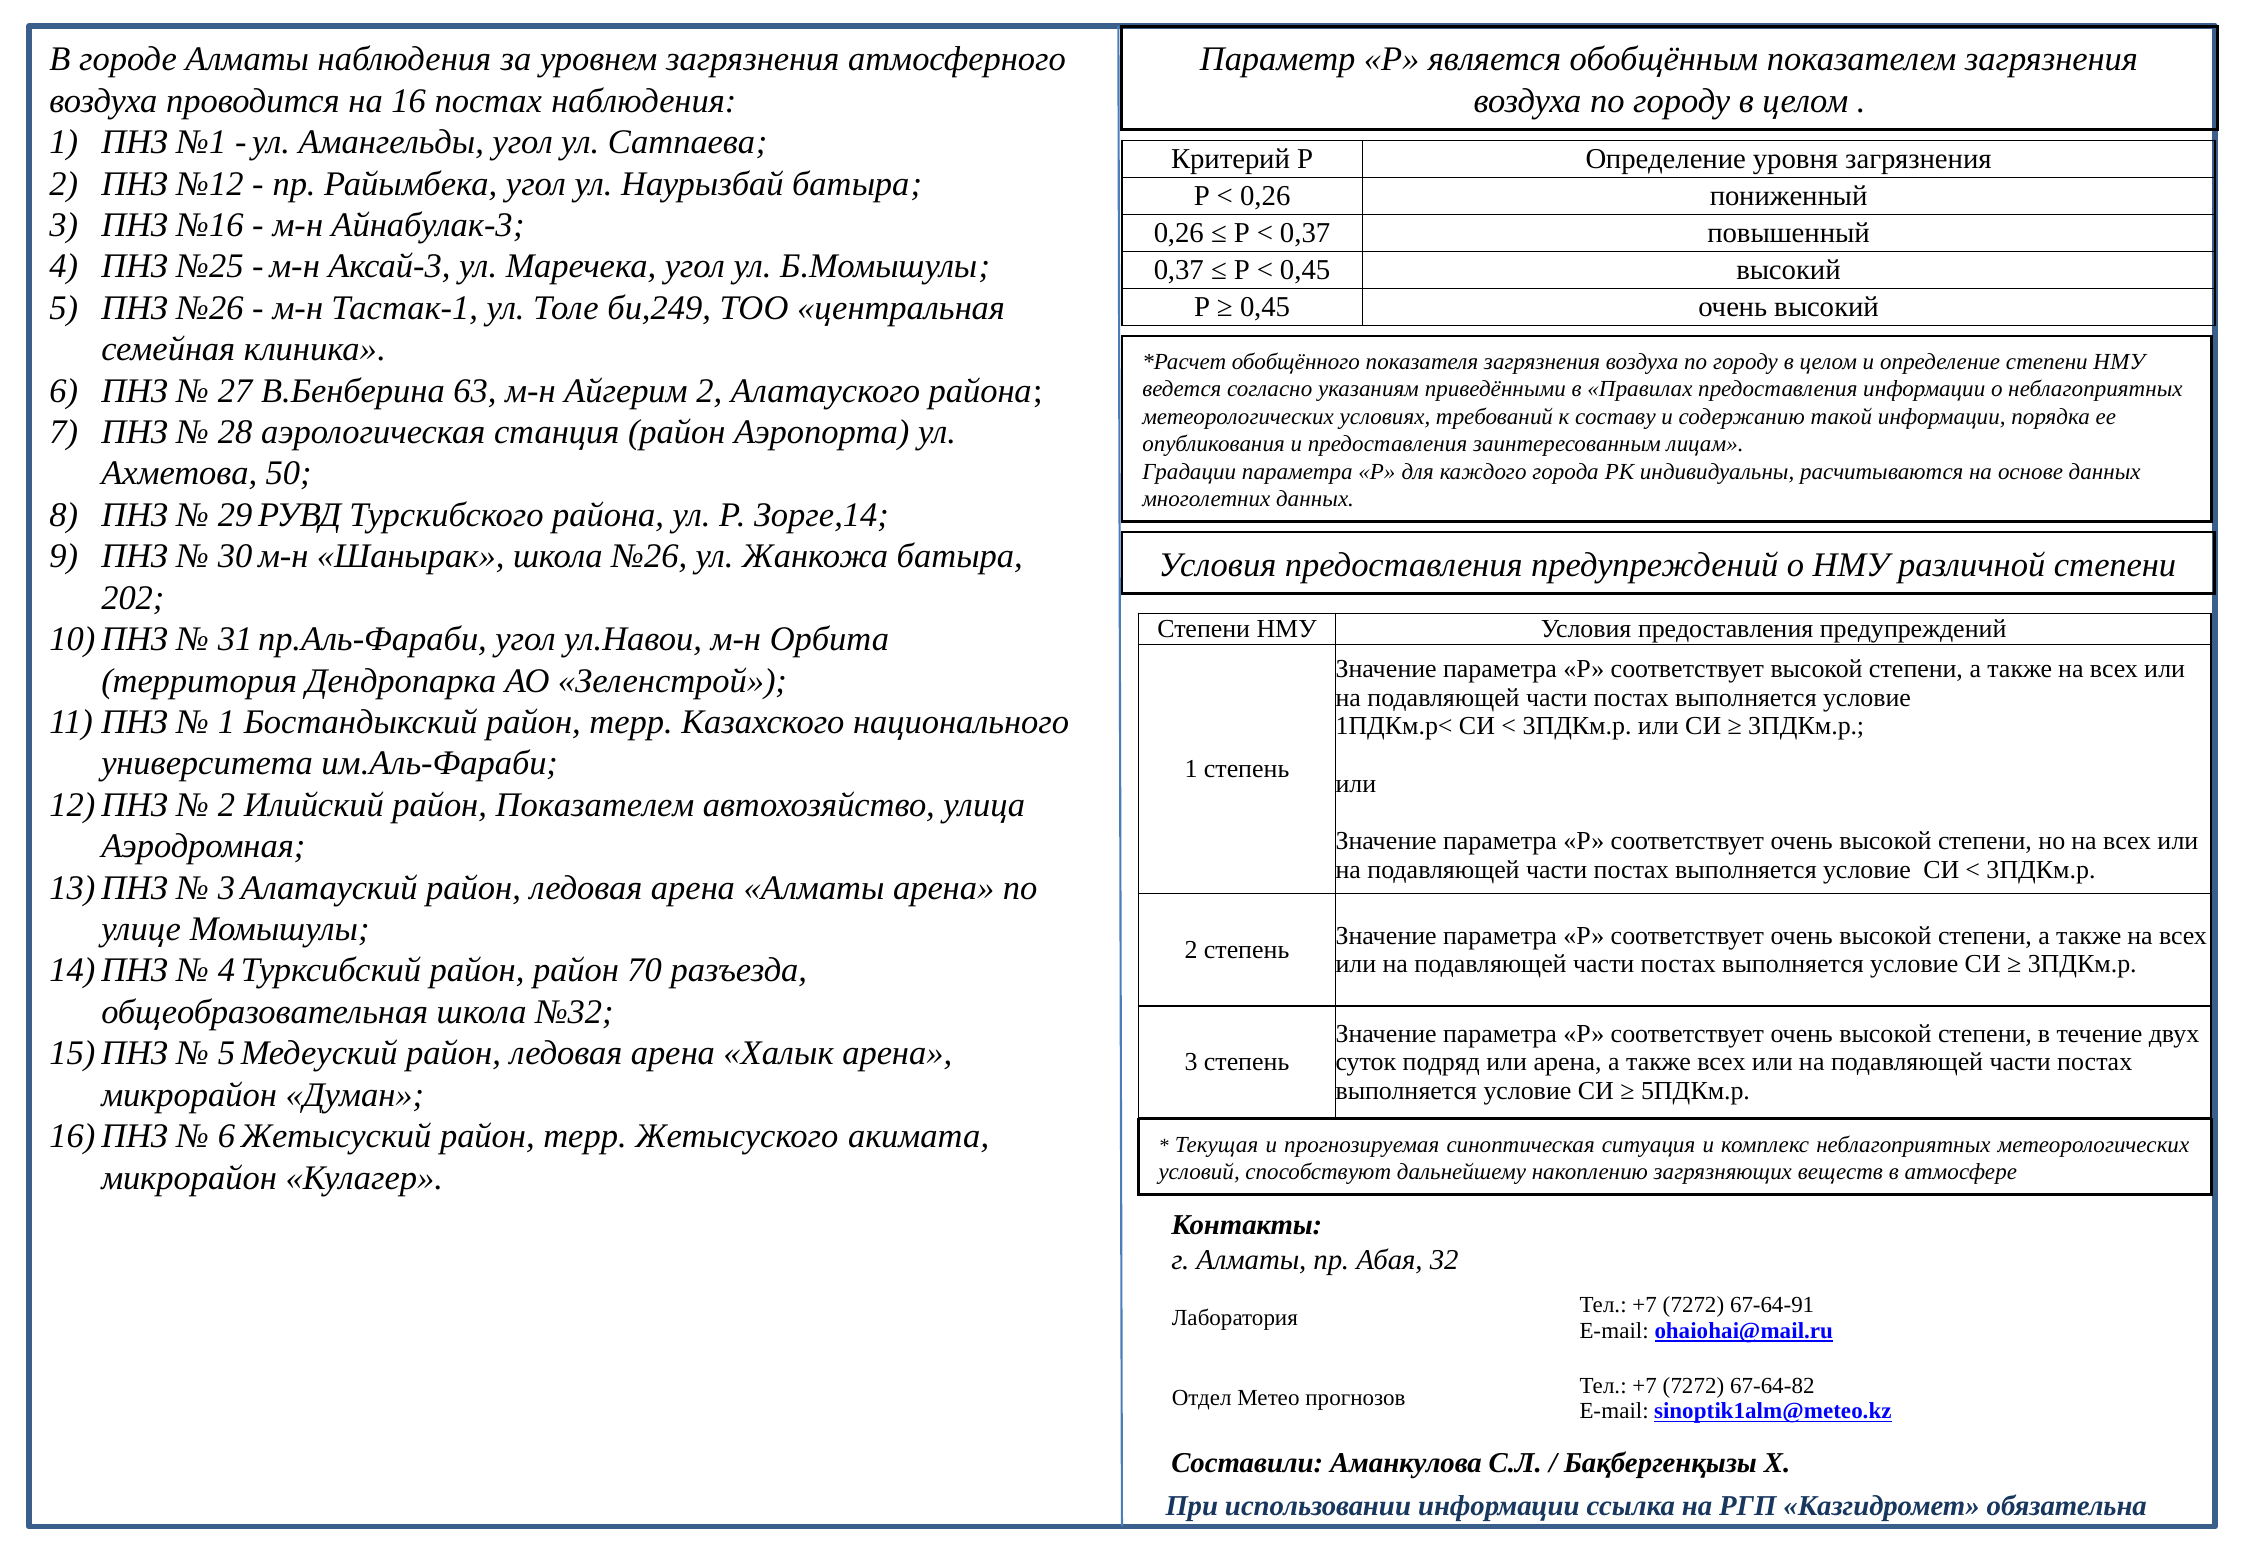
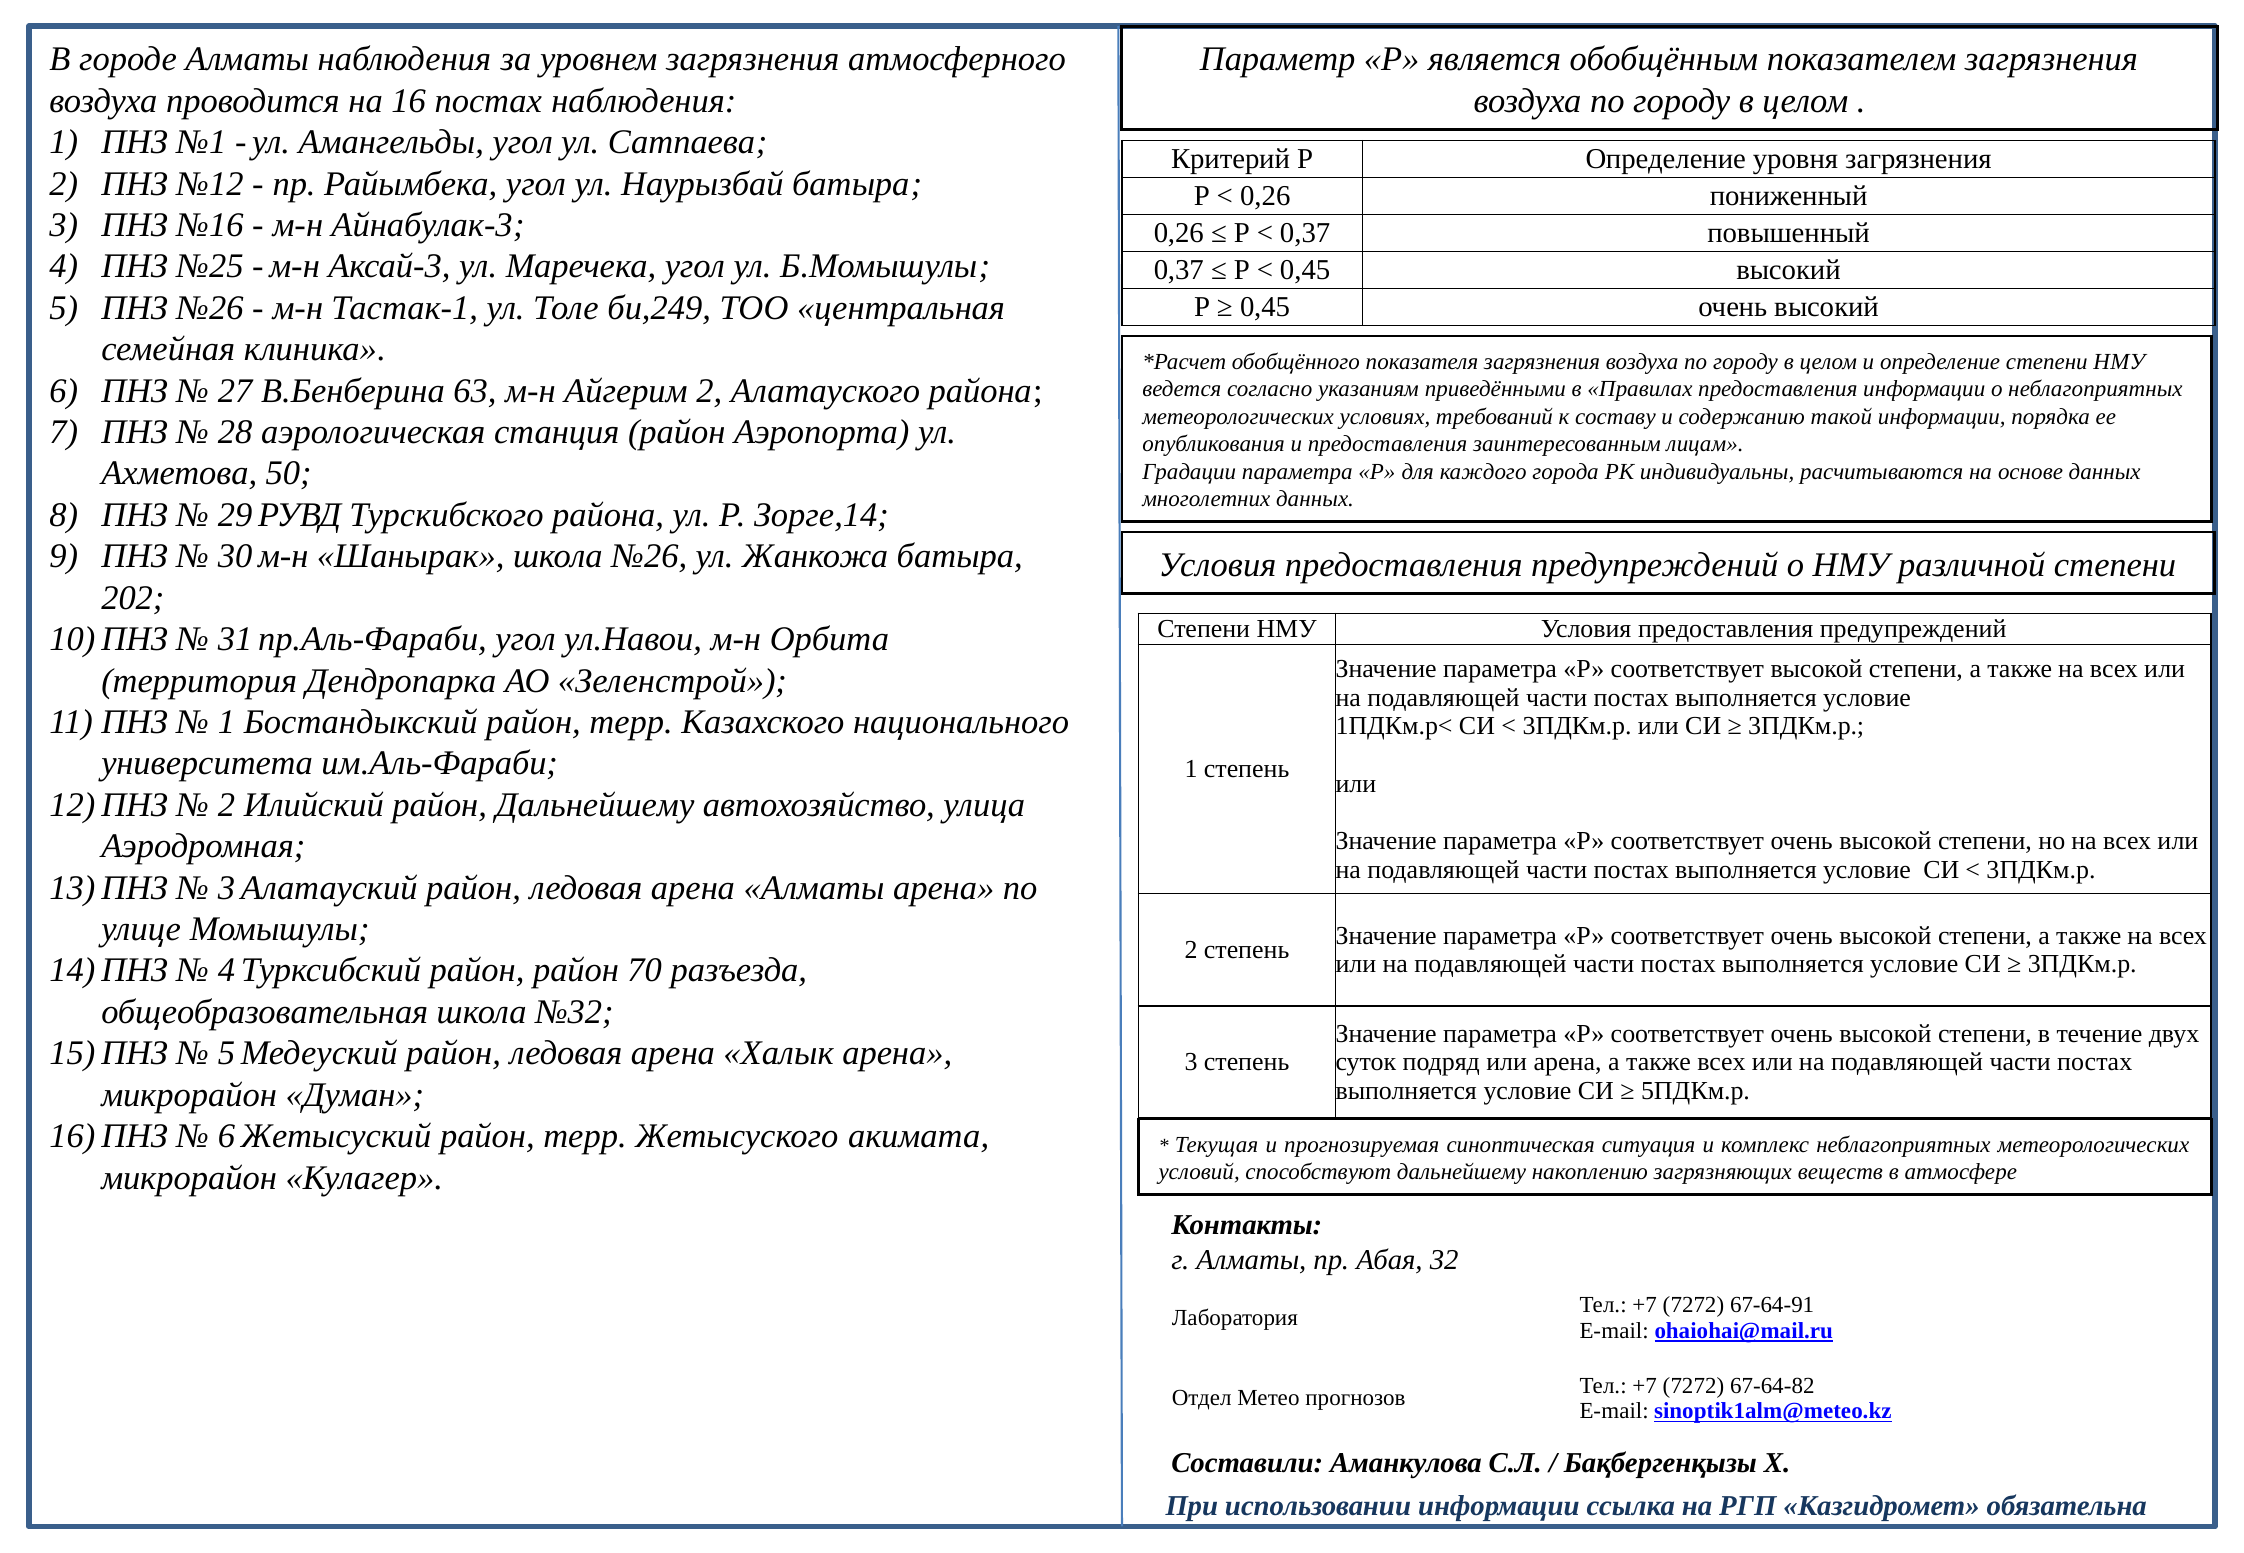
район Показателем: Показателем -> Дальнейшему
